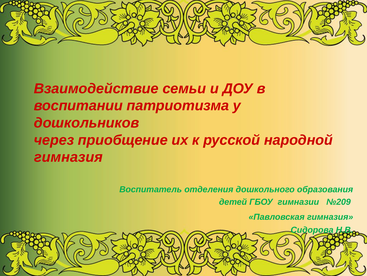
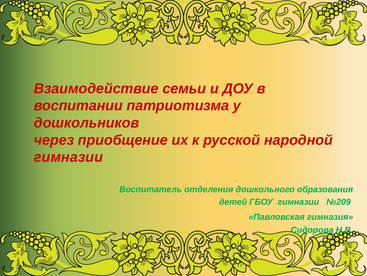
гимназия at (68, 157): гимназия -> гимназии
